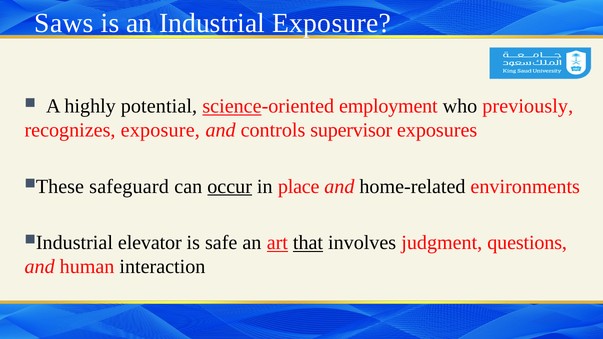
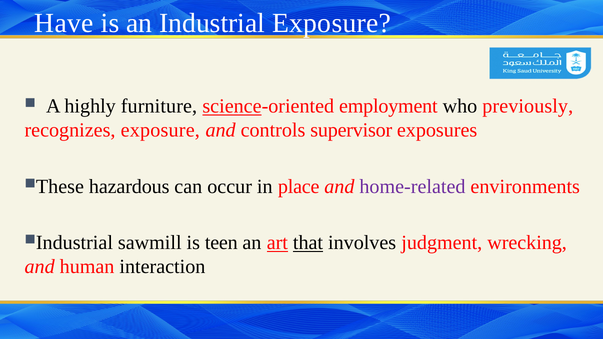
Saws: Saws -> Have
potential: potential -> furniture
safeguard: safeguard -> hazardous
occur underline: present -> none
home-related colour: black -> purple
elevator: elevator -> sawmill
safe: safe -> teen
questions: questions -> wrecking
